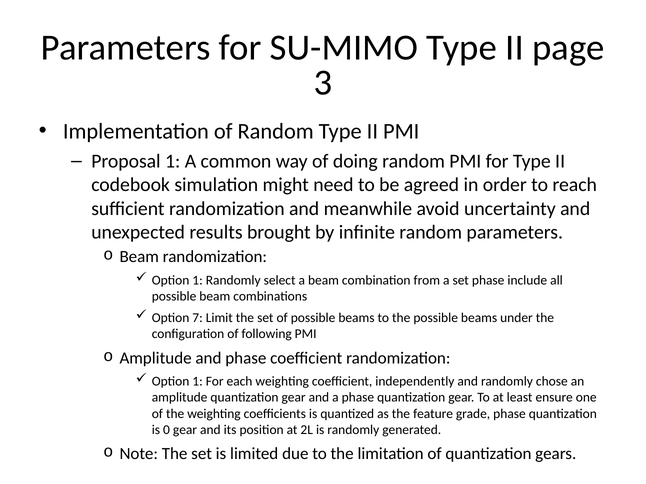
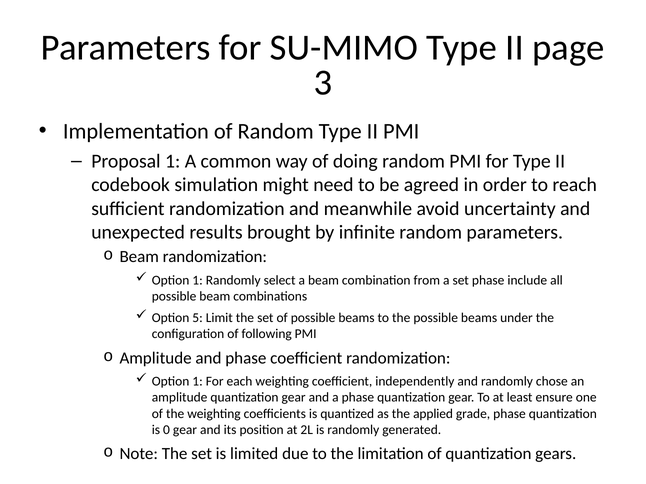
7: 7 -> 5
feature: feature -> applied
